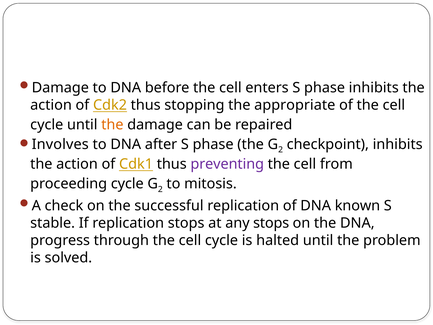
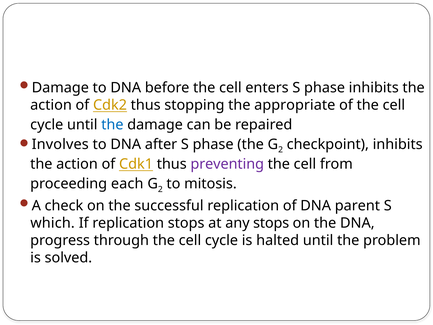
the at (112, 125) colour: orange -> blue
proceeding cycle: cycle -> each
known: known -> parent
stable: stable -> which
